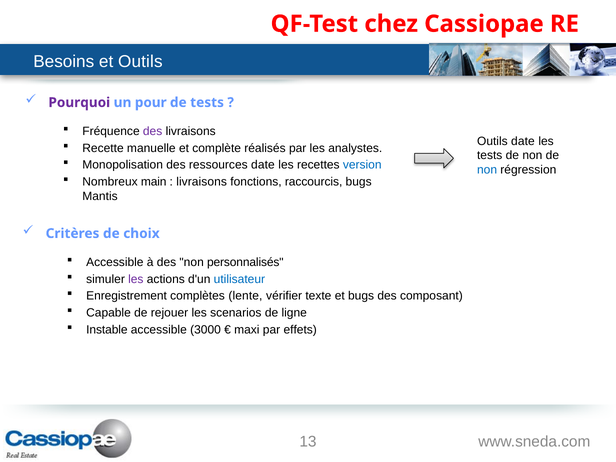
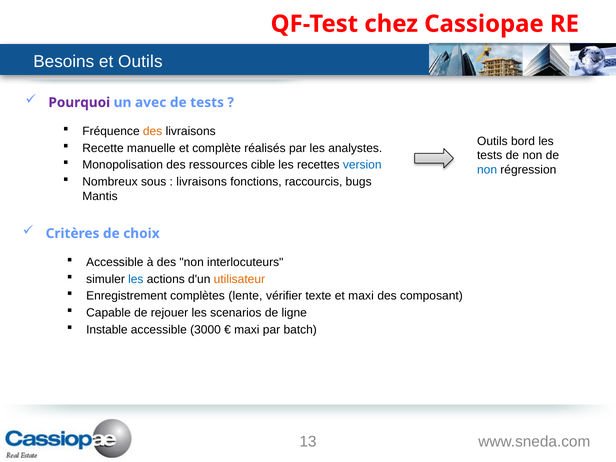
pour: pour -> avec
des at (153, 131) colour: purple -> orange
Outils date: date -> bord
ressources date: date -> cible
main: main -> sous
personnalisés: personnalisés -> interlocuteurs
les at (136, 279) colour: purple -> blue
utilisateur colour: blue -> orange
et bugs: bugs -> maxi
effets: effets -> batch
